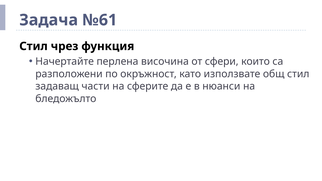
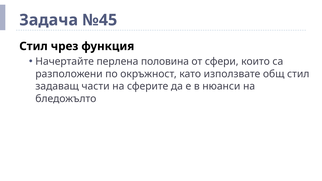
№61: №61 -> №45
височина: височина -> половина
